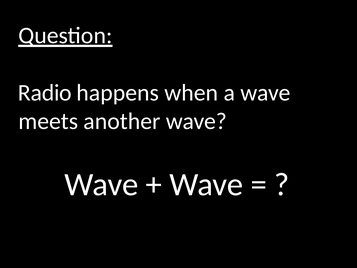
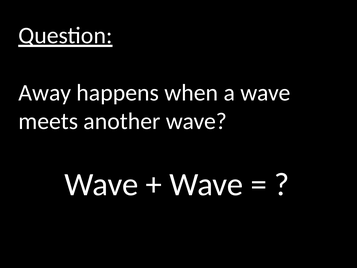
Radio: Radio -> Away
